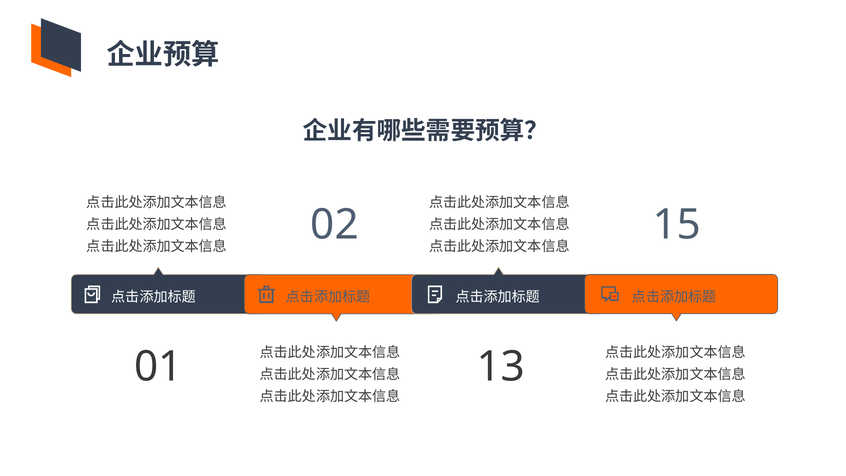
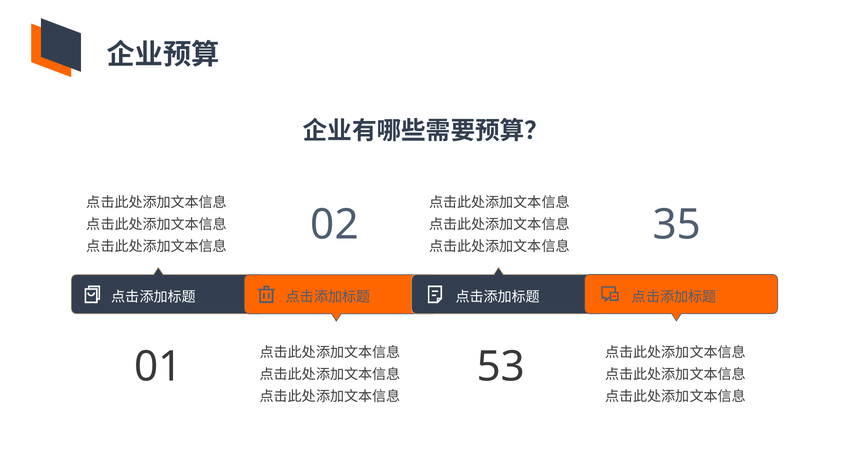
15: 15 -> 35
13: 13 -> 53
